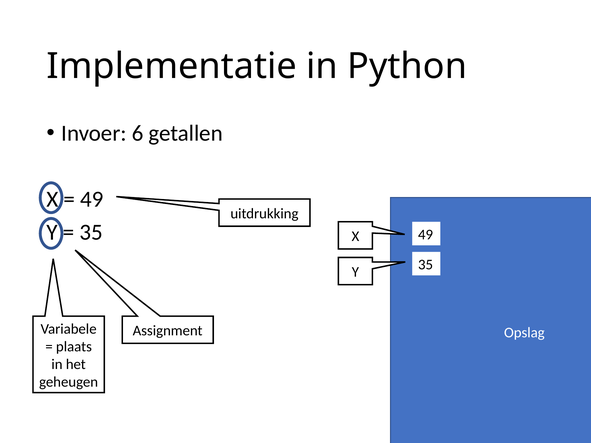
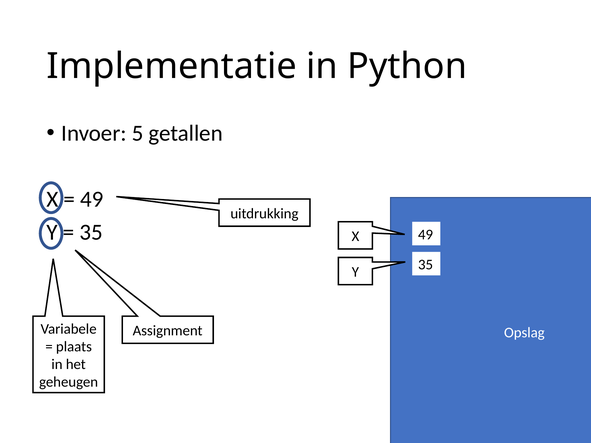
6: 6 -> 5
